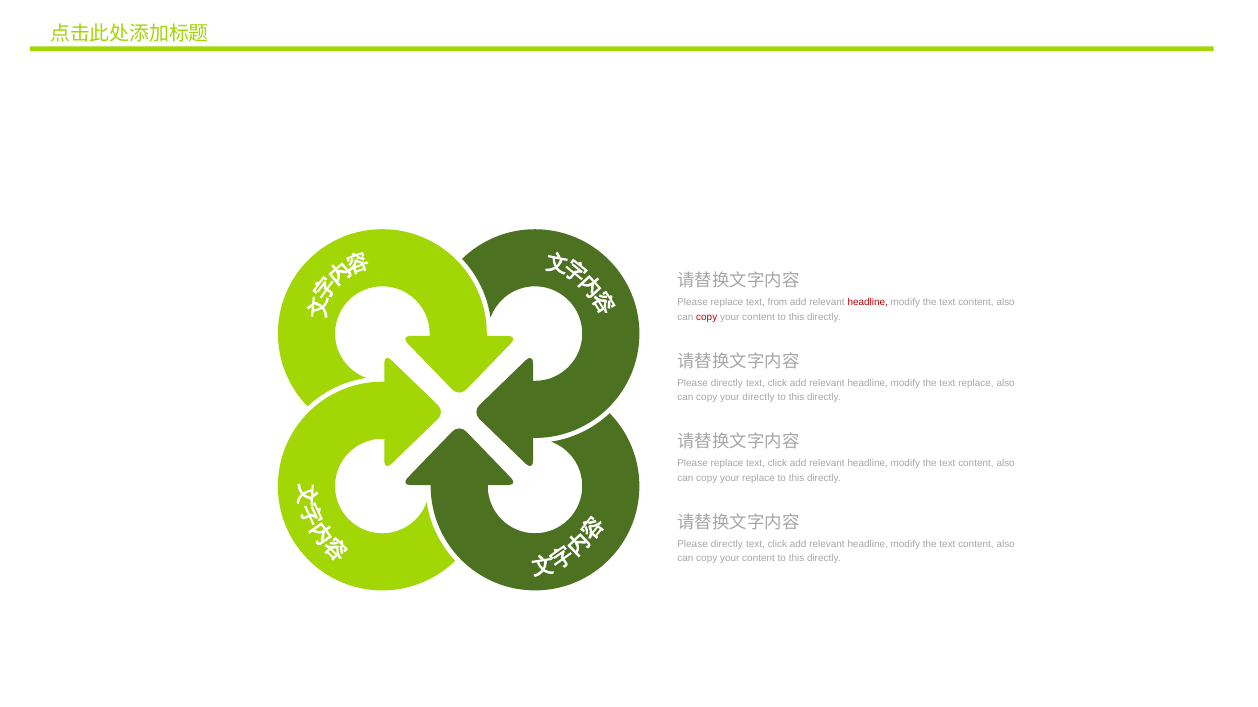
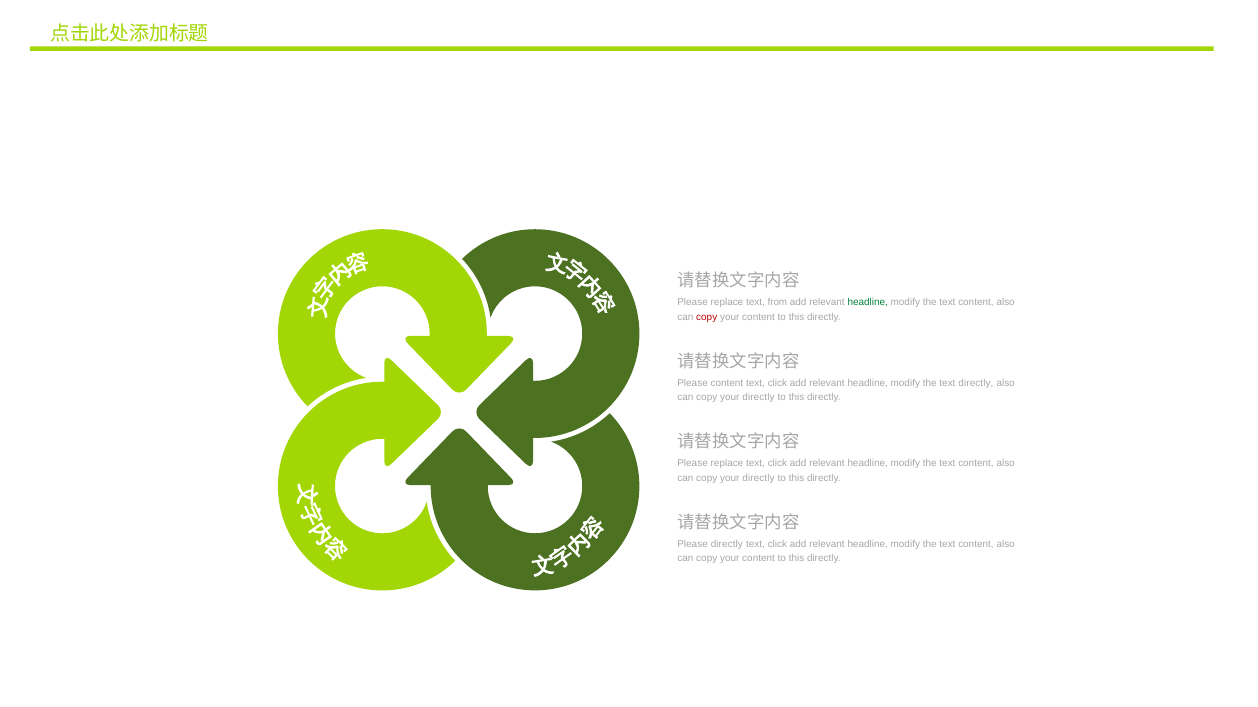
headline at (868, 303) colour: red -> green
directly at (727, 383): directly -> content
text replace: replace -> directly
replace at (759, 478): replace -> directly
